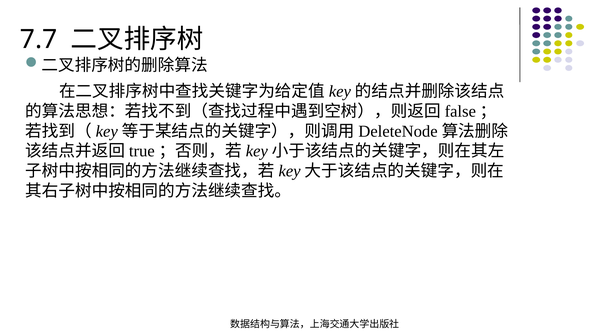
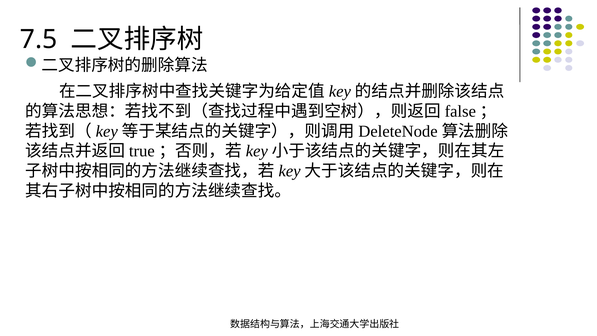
7.7: 7.7 -> 7.5
